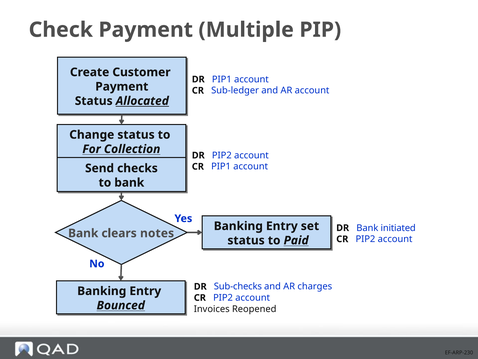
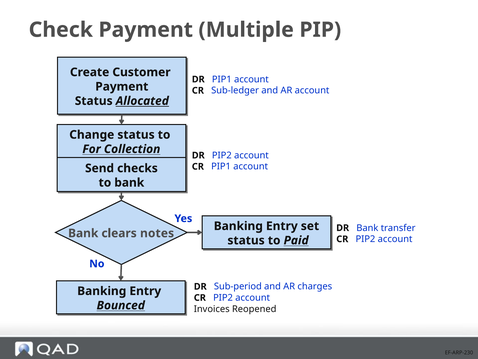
initiated: initiated -> transfer
Sub-checks: Sub-checks -> Sub-period
